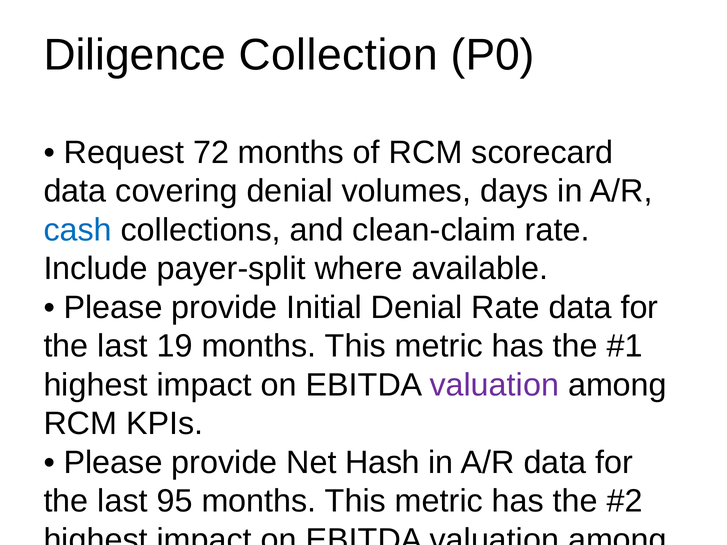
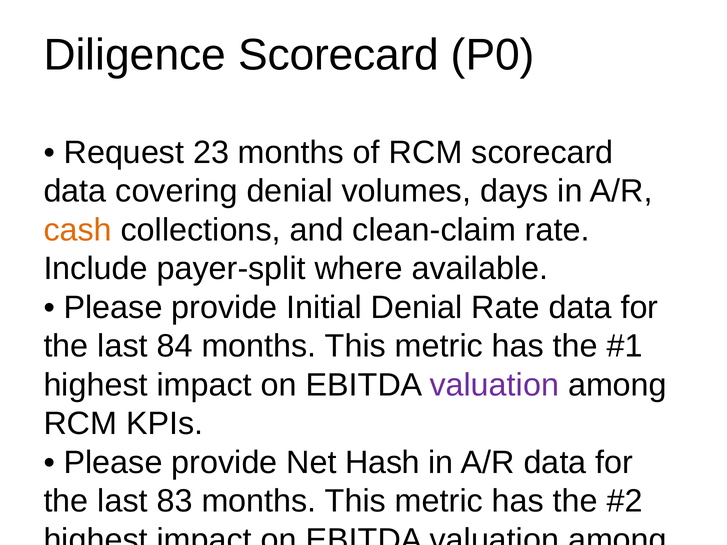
Diligence Collection: Collection -> Scorecard
72: 72 -> 23
cash at (78, 230) colour: blue -> orange
19: 19 -> 84
95: 95 -> 83
